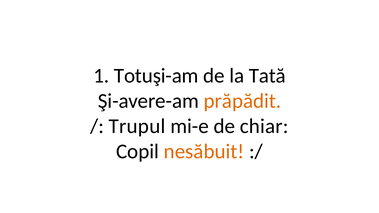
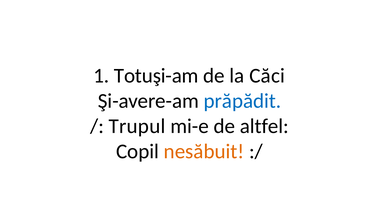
Tată: Tată -> Căci
prăpădit colour: orange -> blue
chiar: chiar -> altfel
